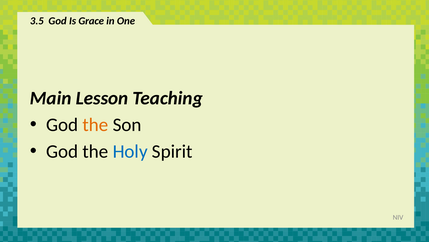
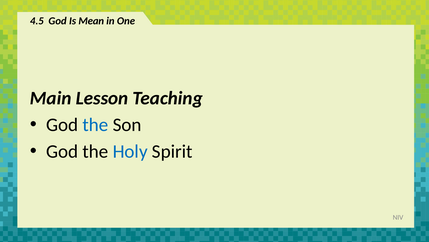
3.5: 3.5 -> 4.5
Grace: Grace -> Mean
the at (95, 125) colour: orange -> blue
